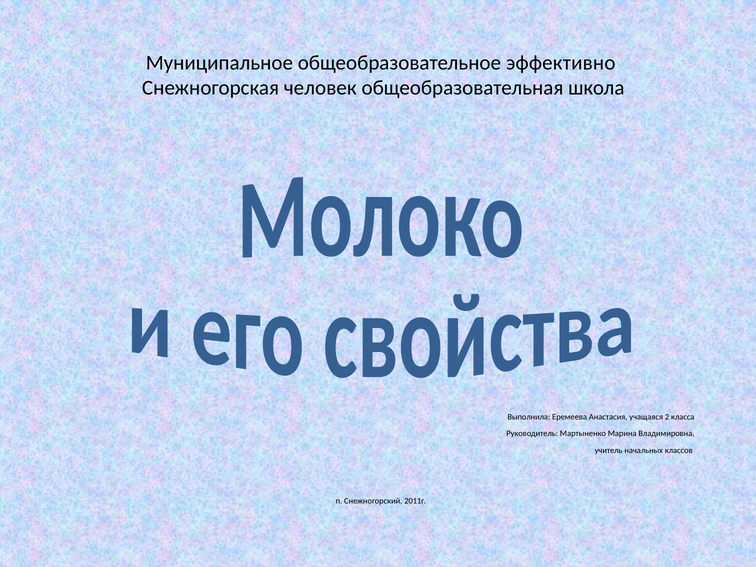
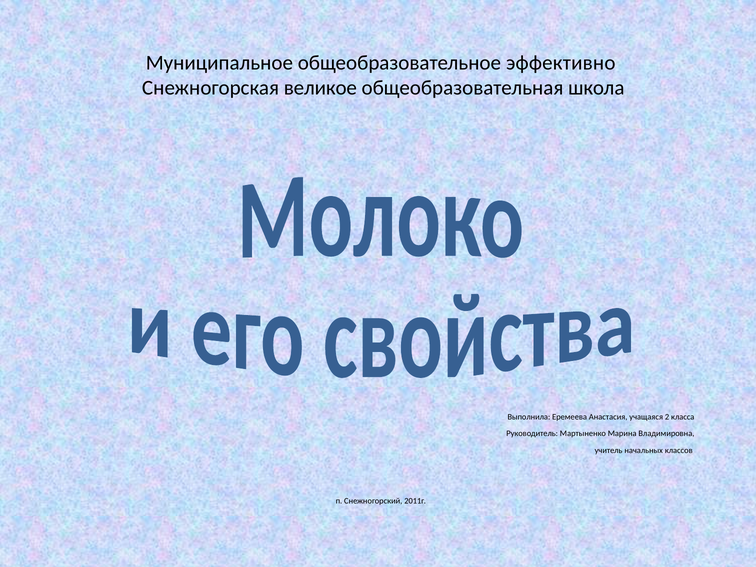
человек: человек -> великое
